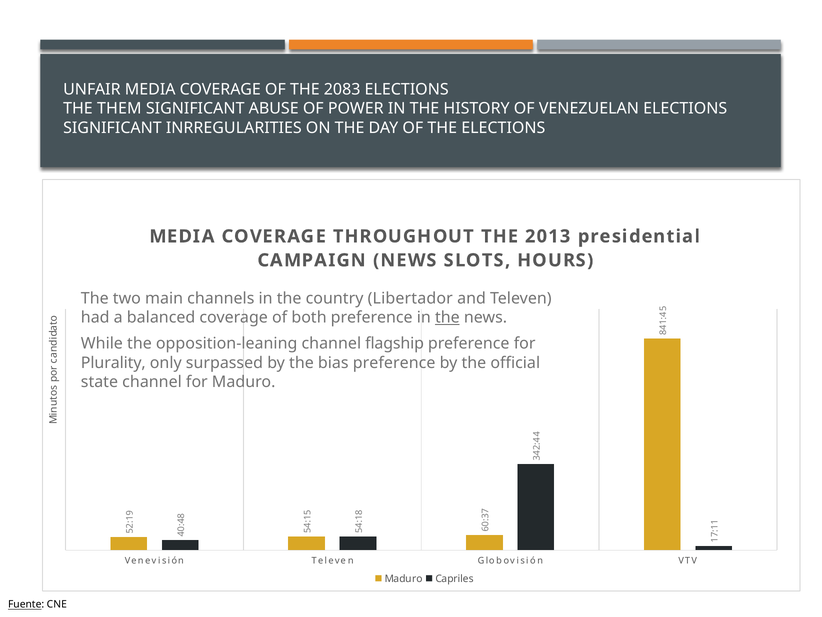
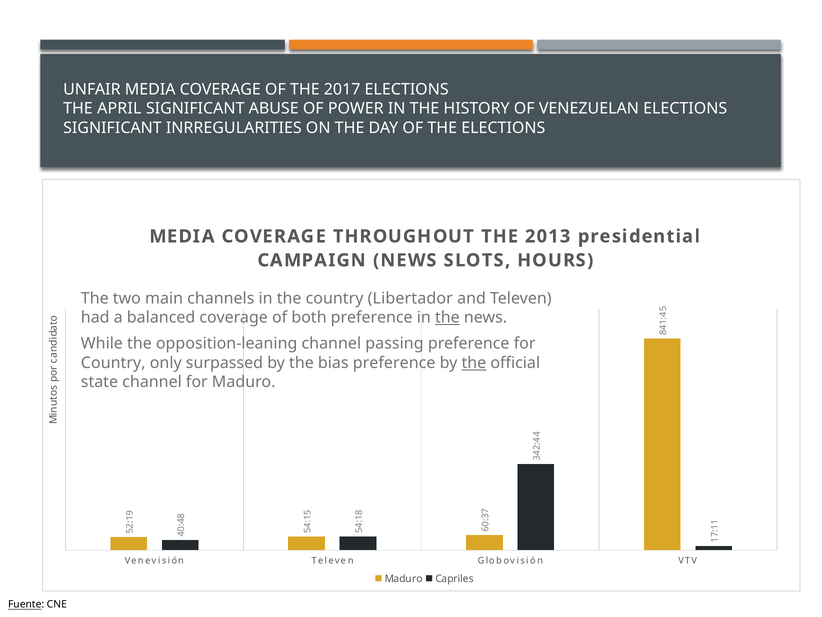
2083: 2083 -> 2017
THEM: THEM -> APRIL
flagship: flagship -> passing
Plurality at (113, 363): Plurality -> Country
the at (474, 363) underline: none -> present
